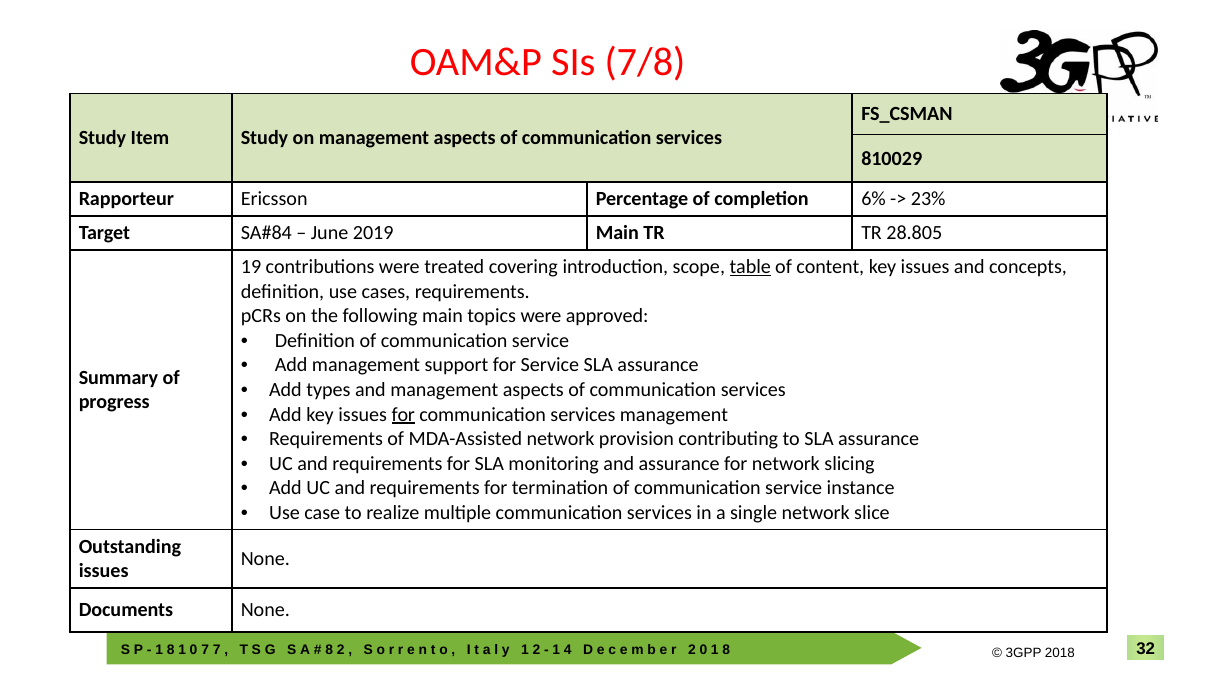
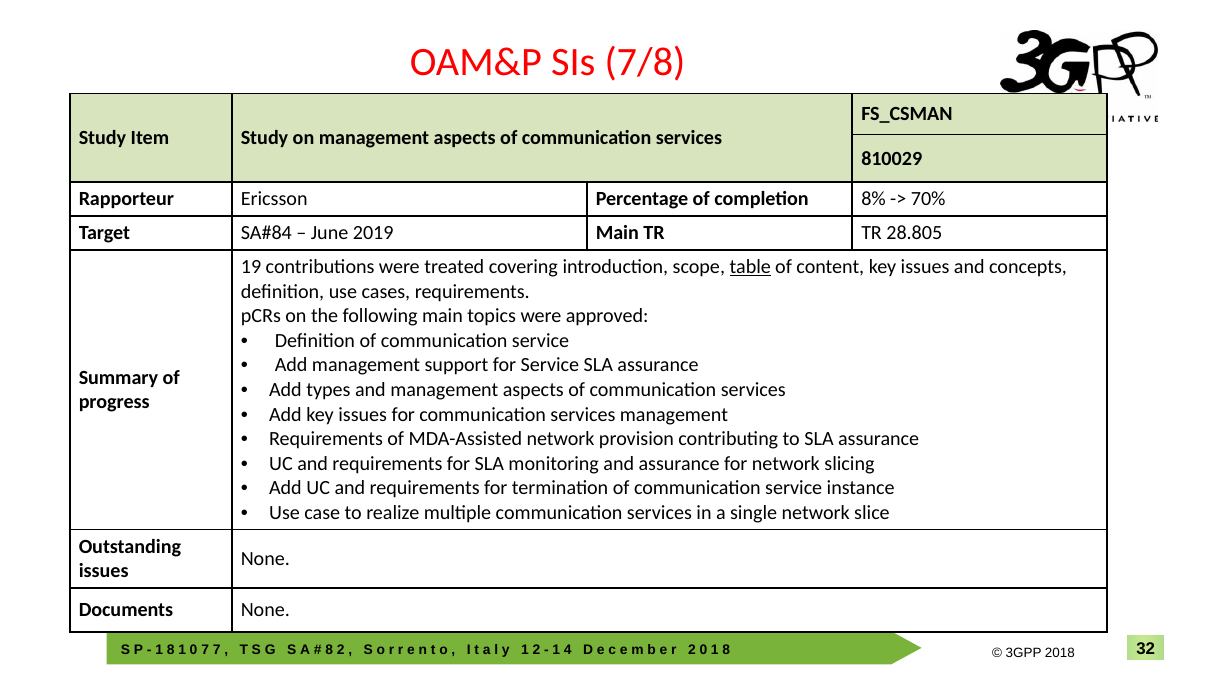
6%: 6% -> 8%
23%: 23% -> 70%
for at (403, 415) underline: present -> none
